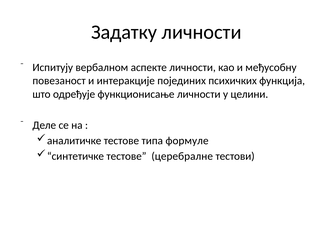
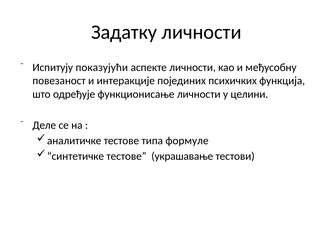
вербалном: вербалном -> показујући
церебралне: церебралне -> украшавање
